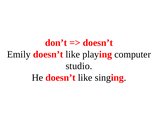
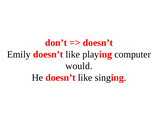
studio: studio -> would
